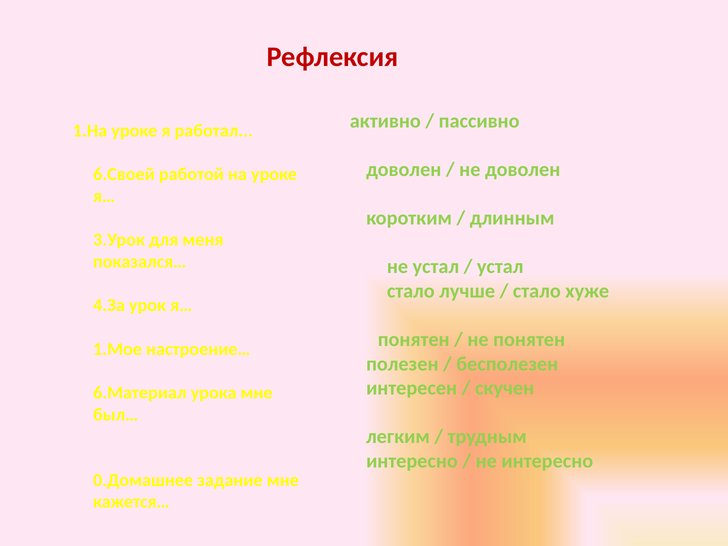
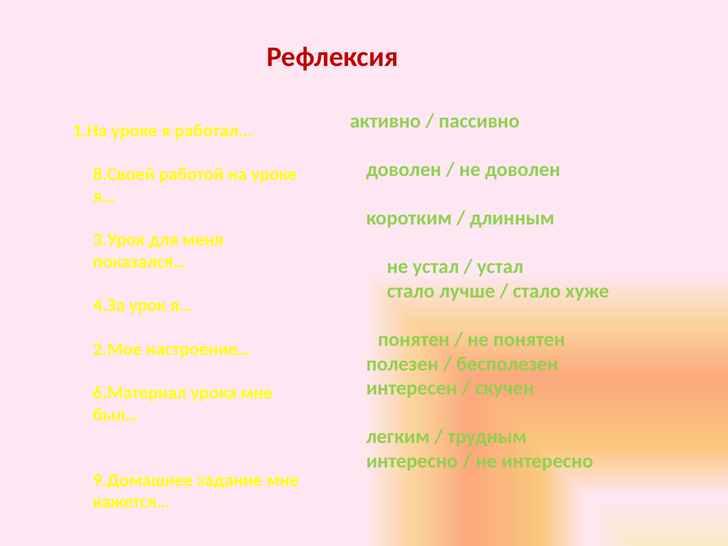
6.Своей: 6.Своей -> 8.Своей
1.Мое: 1.Мое -> 2.Мое
0.Домашнее: 0.Домашнее -> 9.Домашнее
